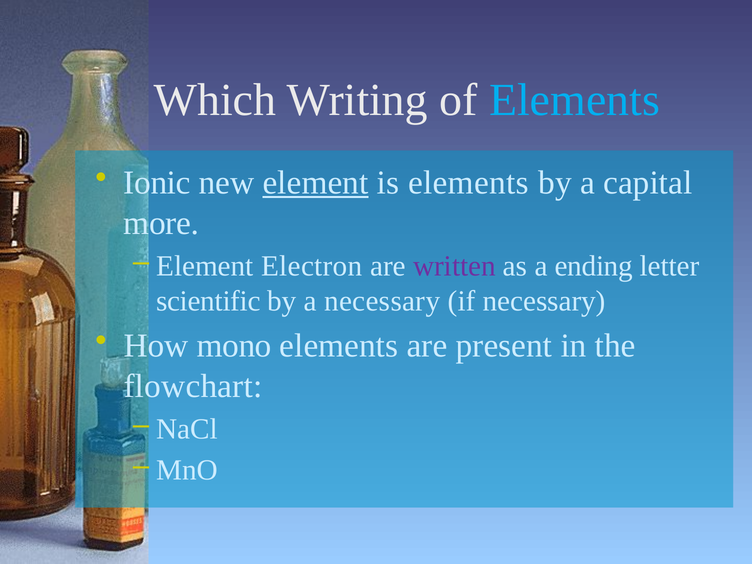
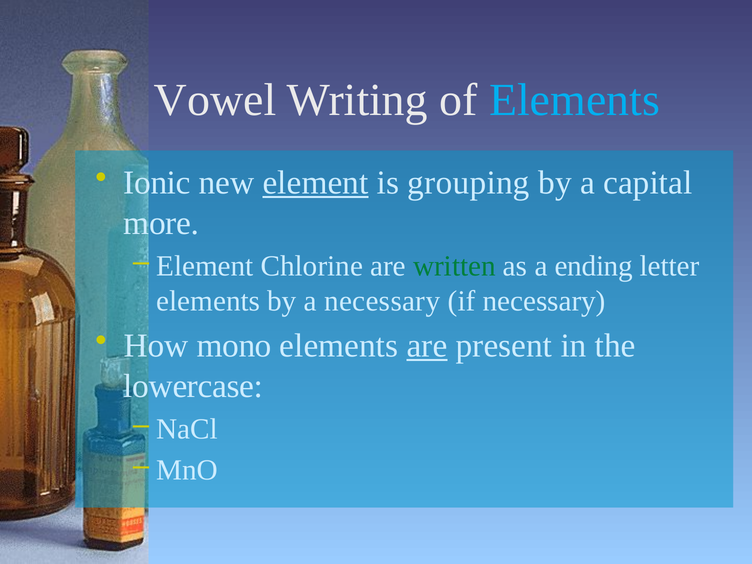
Which: Which -> Vowel
is elements: elements -> grouping
Electron: Electron -> Chlorine
written colour: purple -> green
scientific at (208, 301): scientific -> elements
are at (427, 346) underline: none -> present
flowchart: flowchart -> lowercase
